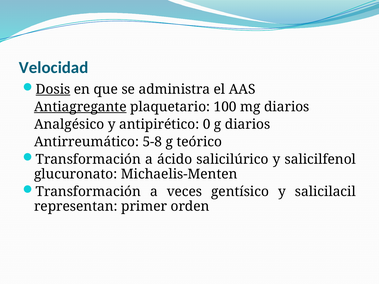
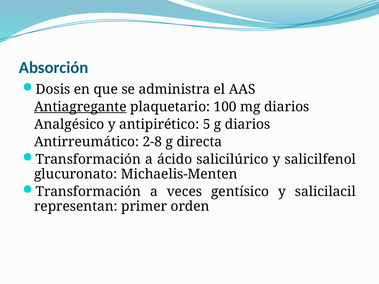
Velocidad: Velocidad -> Absorción
Dosis underline: present -> none
0: 0 -> 5
5-8: 5-8 -> 2-8
teórico: teórico -> directa
